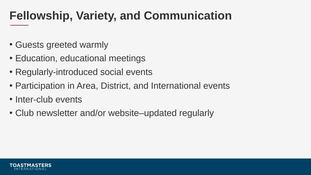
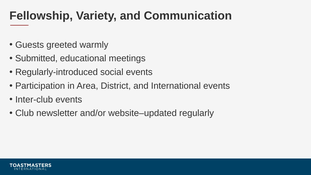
Education: Education -> Submitted
